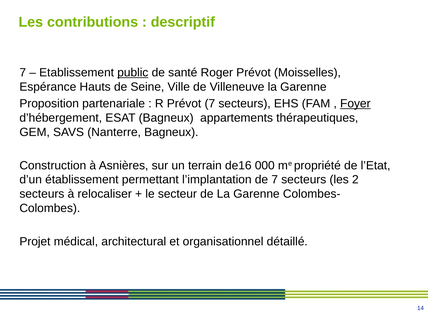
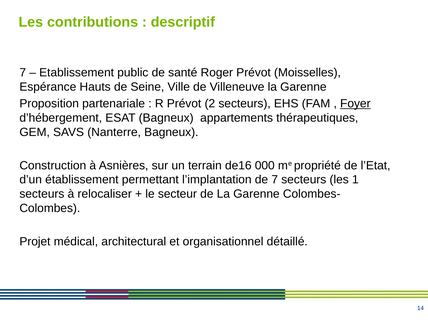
public underline: present -> none
Prévot 7: 7 -> 2
2: 2 -> 1
